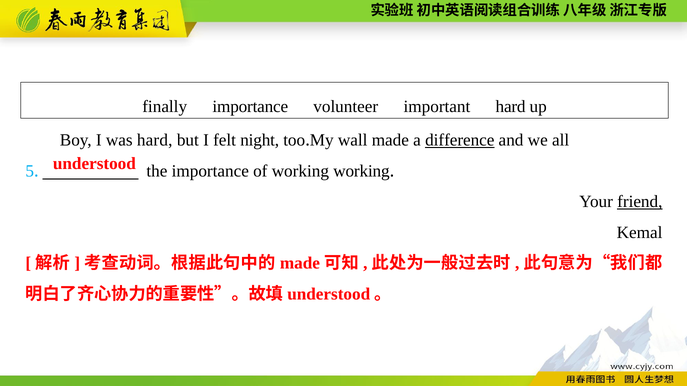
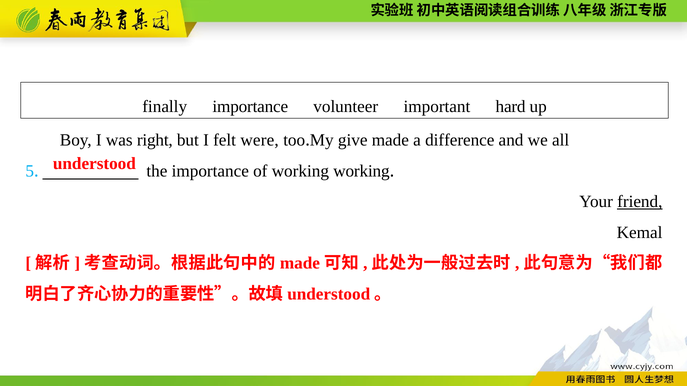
was hard: hard -> right
night: night -> were
wall: wall -> give
difference underline: present -> none
